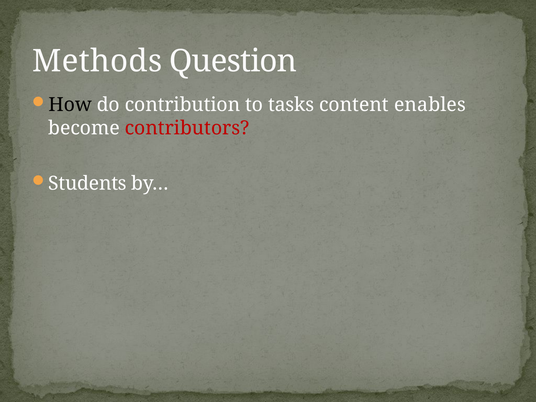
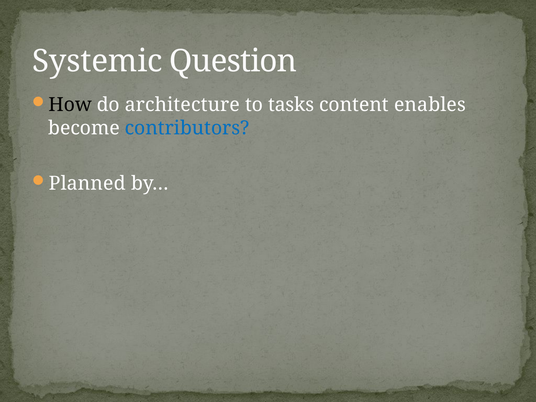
Methods: Methods -> Systemic
contribution: contribution -> architecture
contributors colour: red -> blue
Students: Students -> Planned
